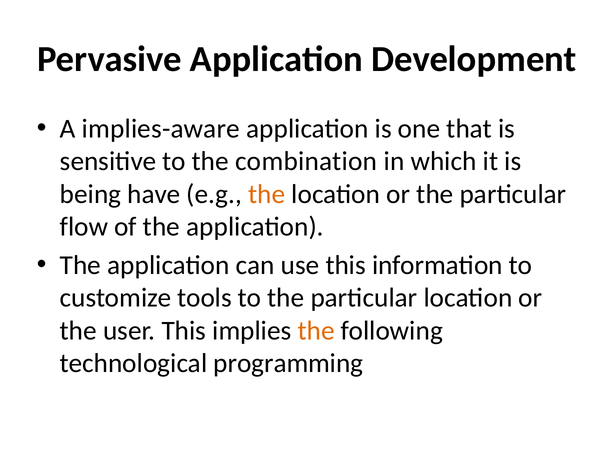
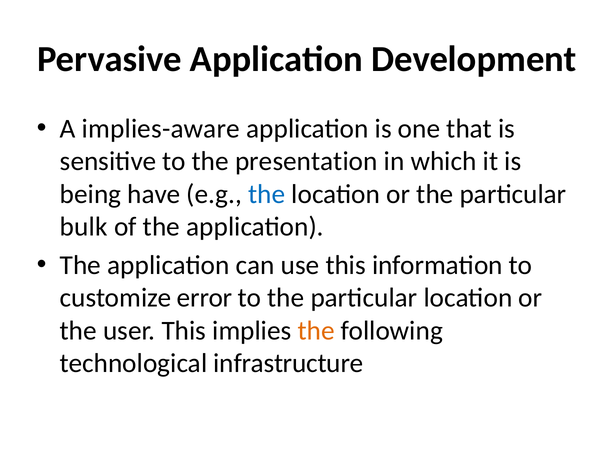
combination: combination -> presentation
the at (267, 194) colour: orange -> blue
flow: flow -> bulk
tools: tools -> error
programming: programming -> infrastructure
